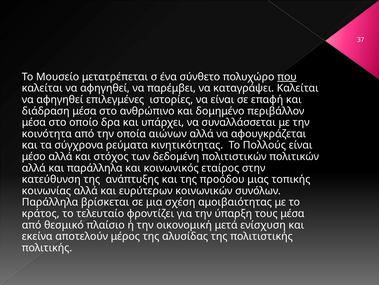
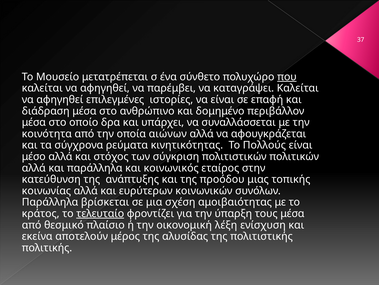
δεδομένη: δεδομένη -> σύγκριση
τελευταίο underline: none -> present
μετά: μετά -> λέξη
